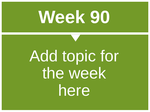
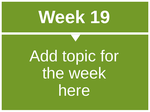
90: 90 -> 19
